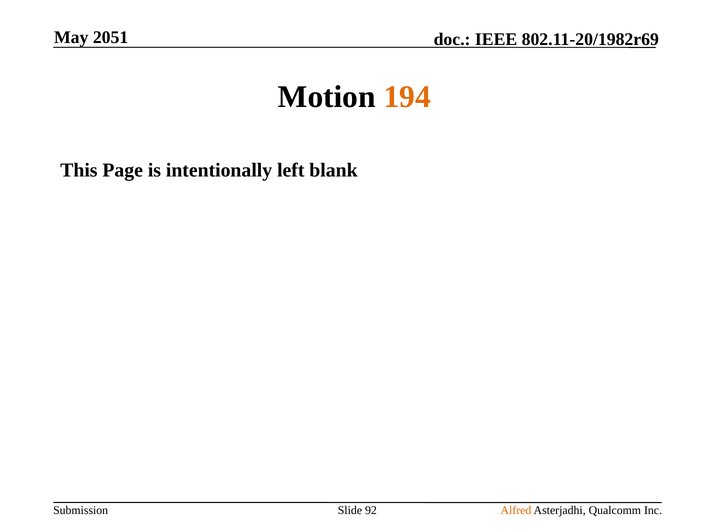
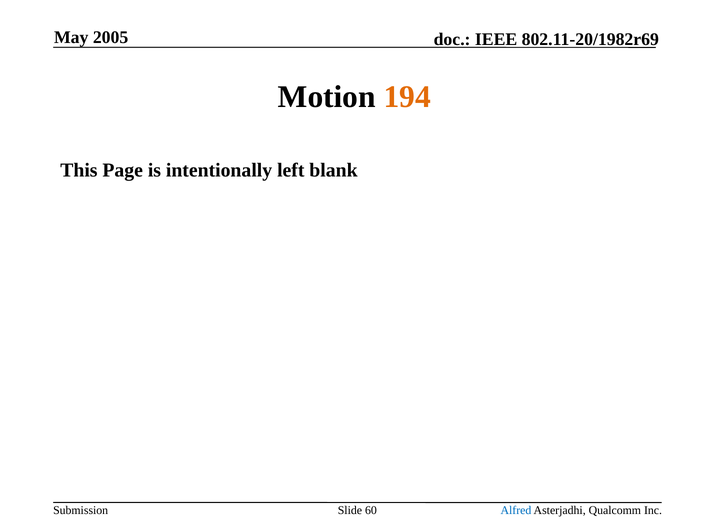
2051: 2051 -> 2005
92: 92 -> 60
Alfred colour: orange -> blue
